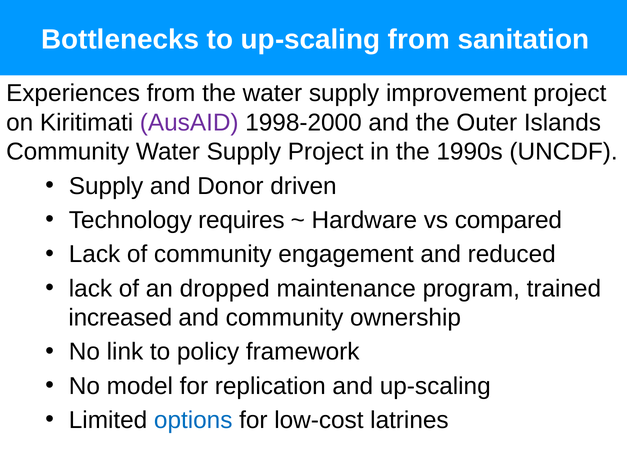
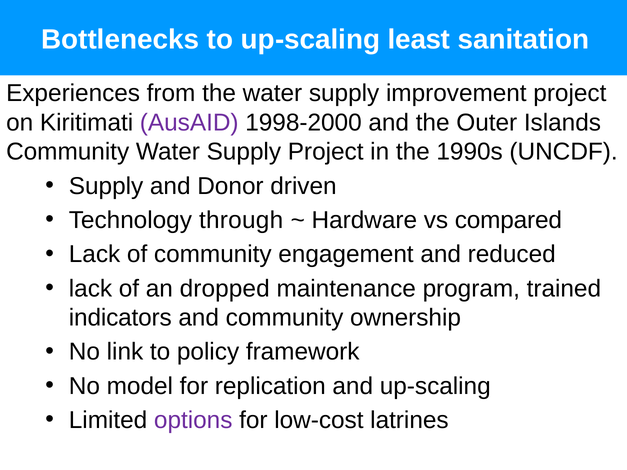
up-scaling from: from -> least
requires: requires -> through
increased: increased -> indicators
options colour: blue -> purple
